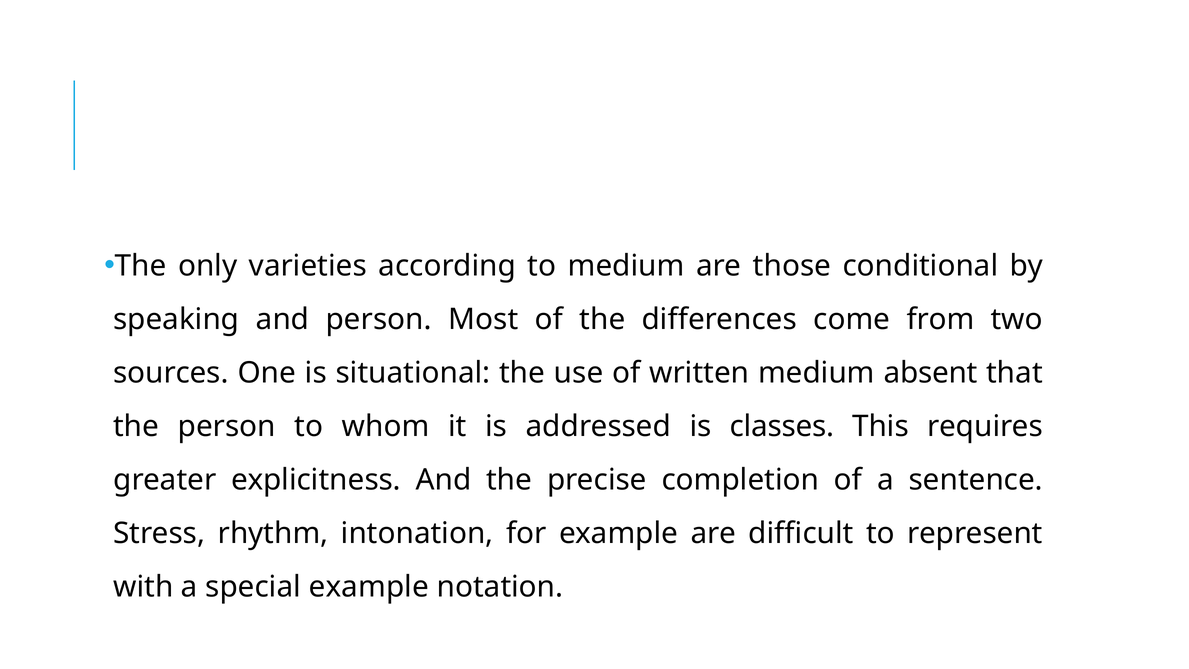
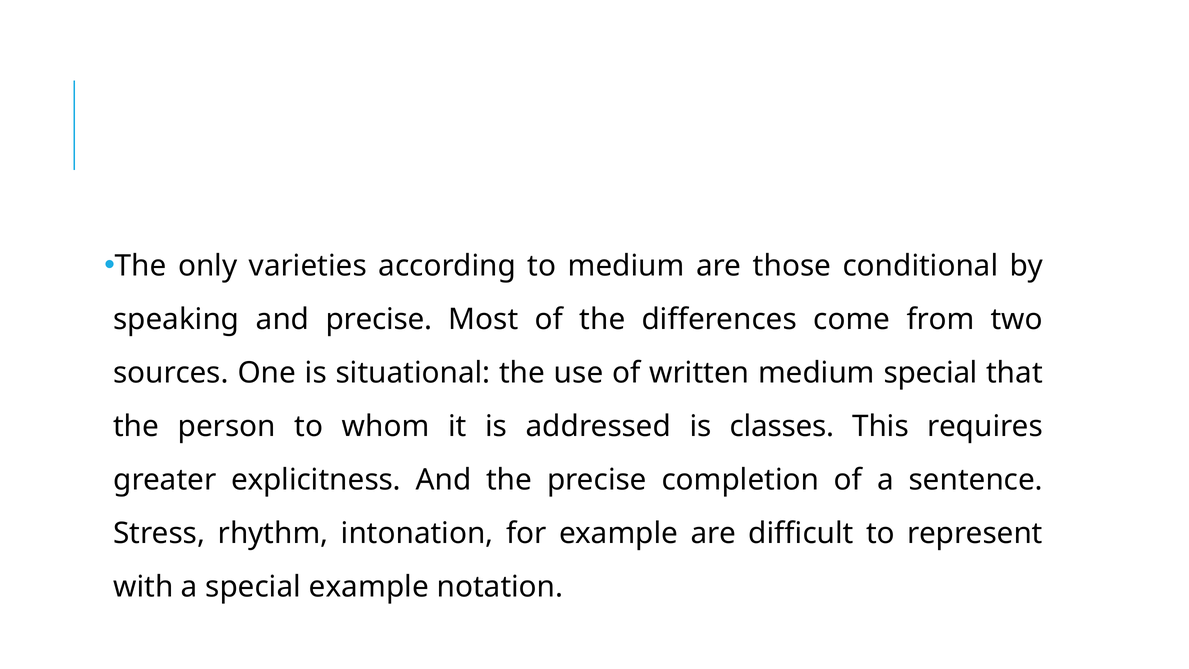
and person: person -> precise
medium absent: absent -> special
